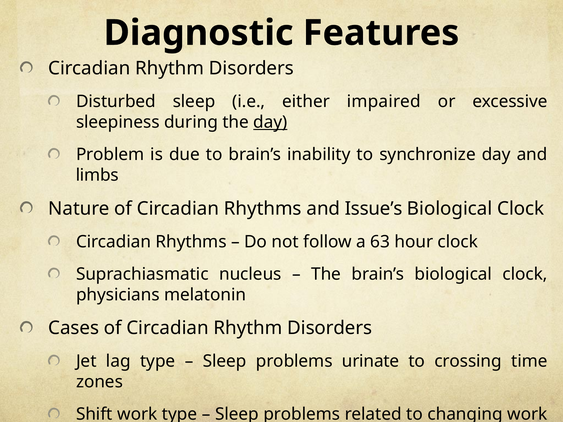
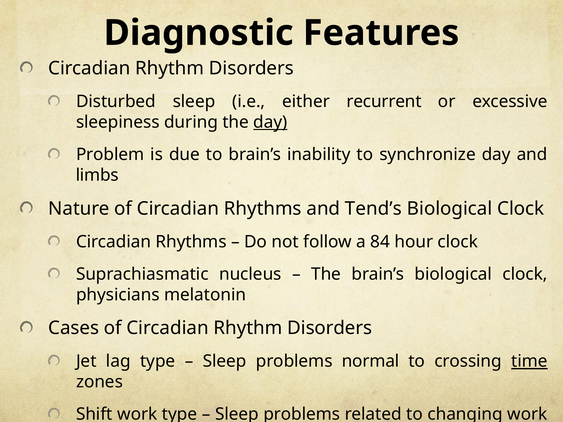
impaired: impaired -> recurrent
Issue’s: Issue’s -> Tend’s
63: 63 -> 84
urinate: urinate -> normal
time underline: none -> present
